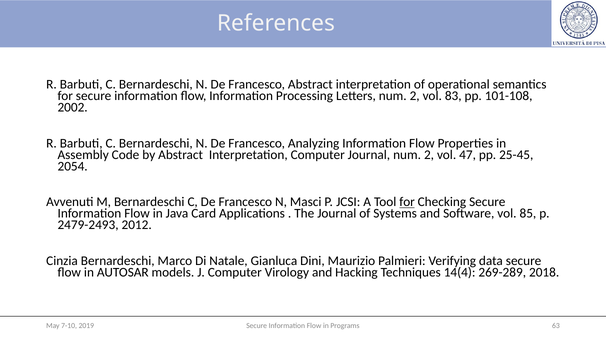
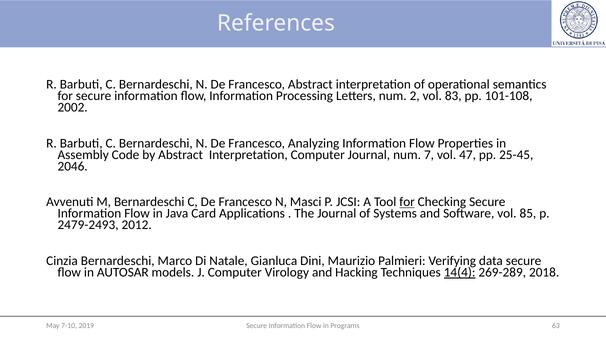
Journal num 2: 2 -> 7
2054: 2054 -> 2046
14(4 underline: none -> present
